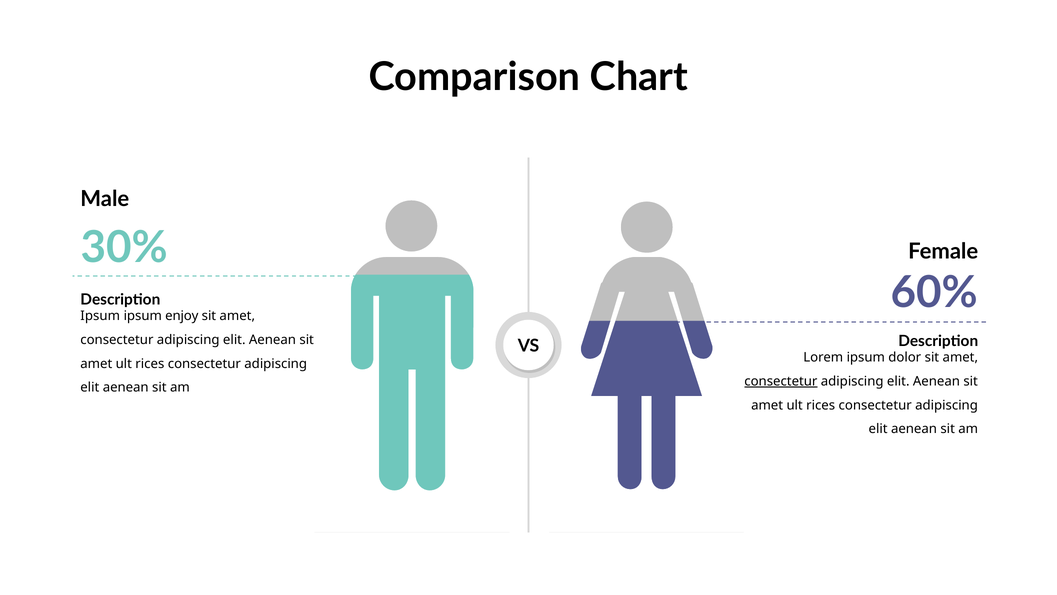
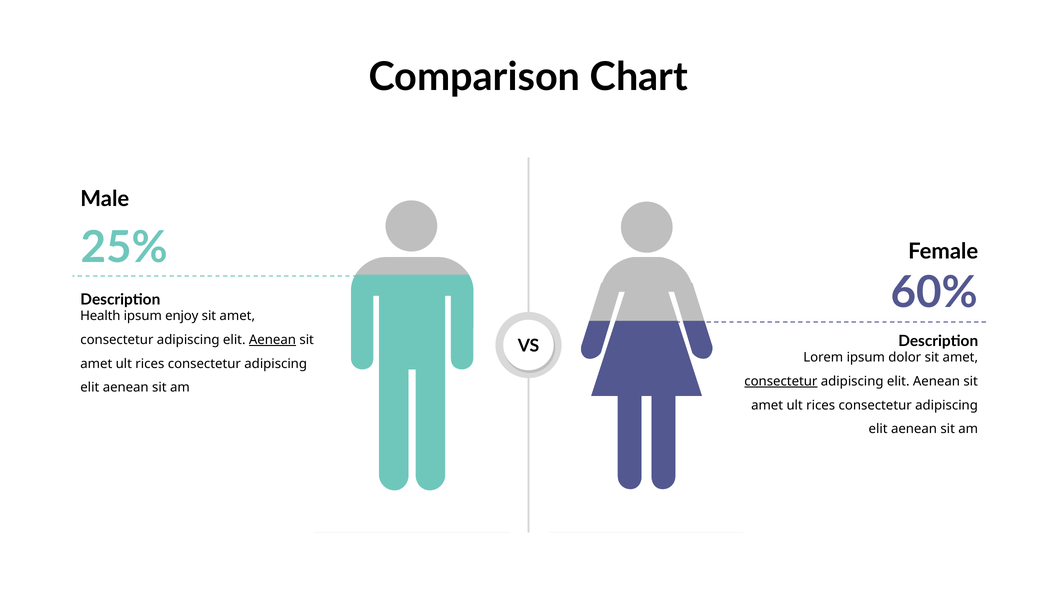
30%: 30% -> 25%
Ipsum at (100, 316): Ipsum -> Health
Aenean at (272, 340) underline: none -> present
